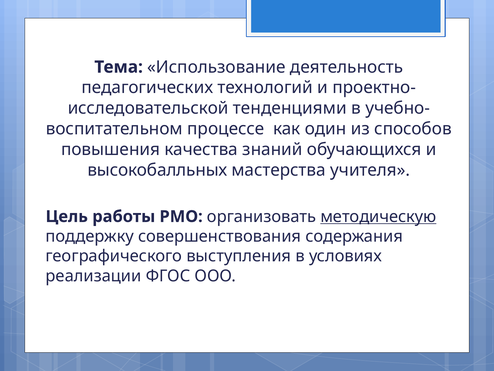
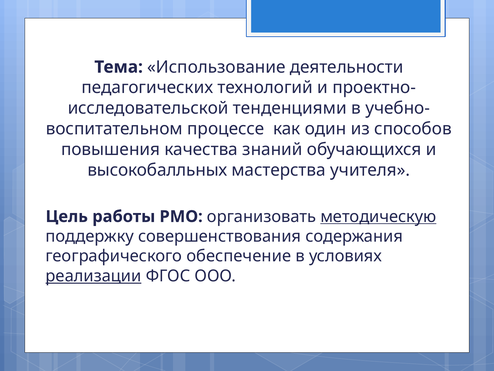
деятельность: деятельность -> деятельности
выступления: выступления -> обеспечение
реализации underline: none -> present
